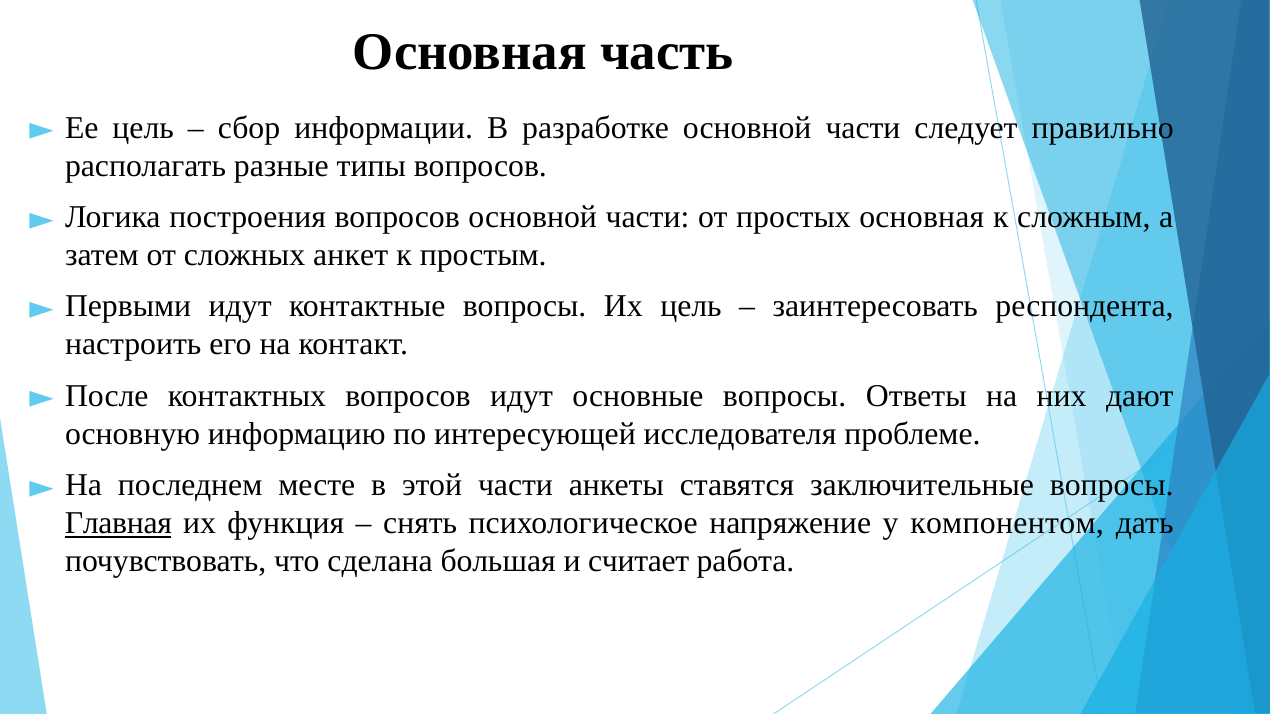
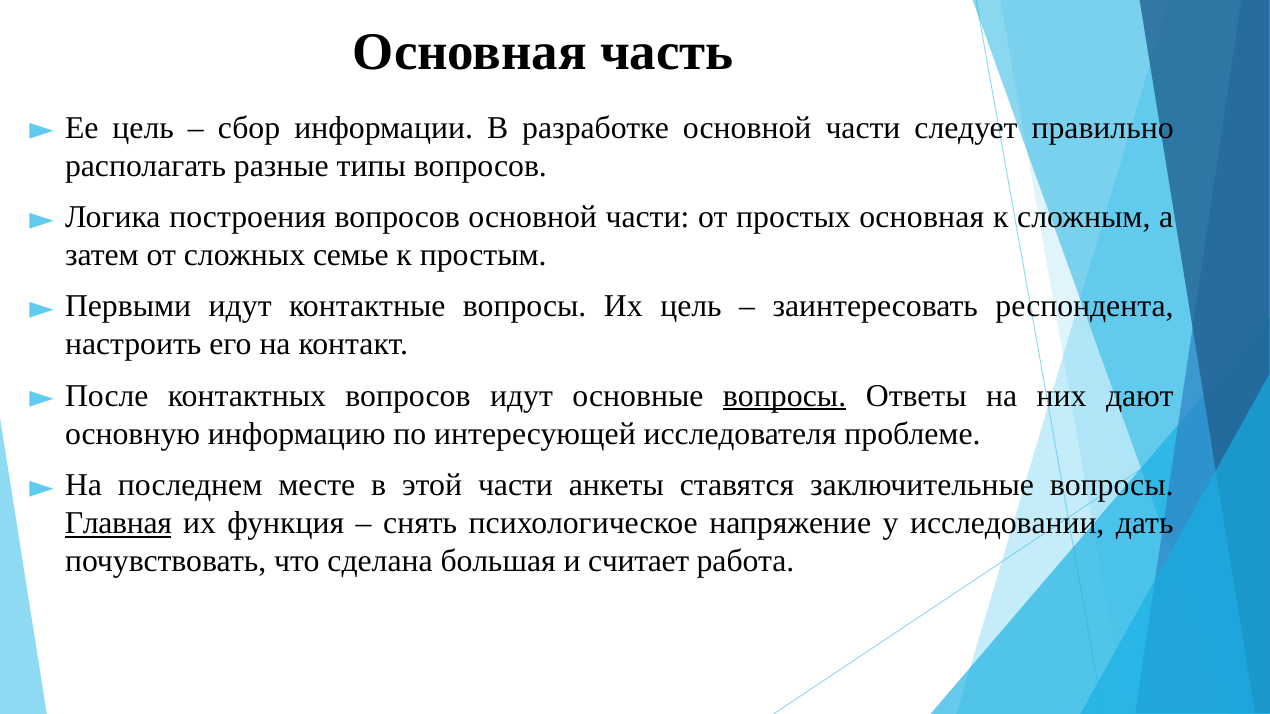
анкет: анкет -> семье
вопросы at (785, 396) underline: none -> present
компонентом: компонентом -> исследовании
